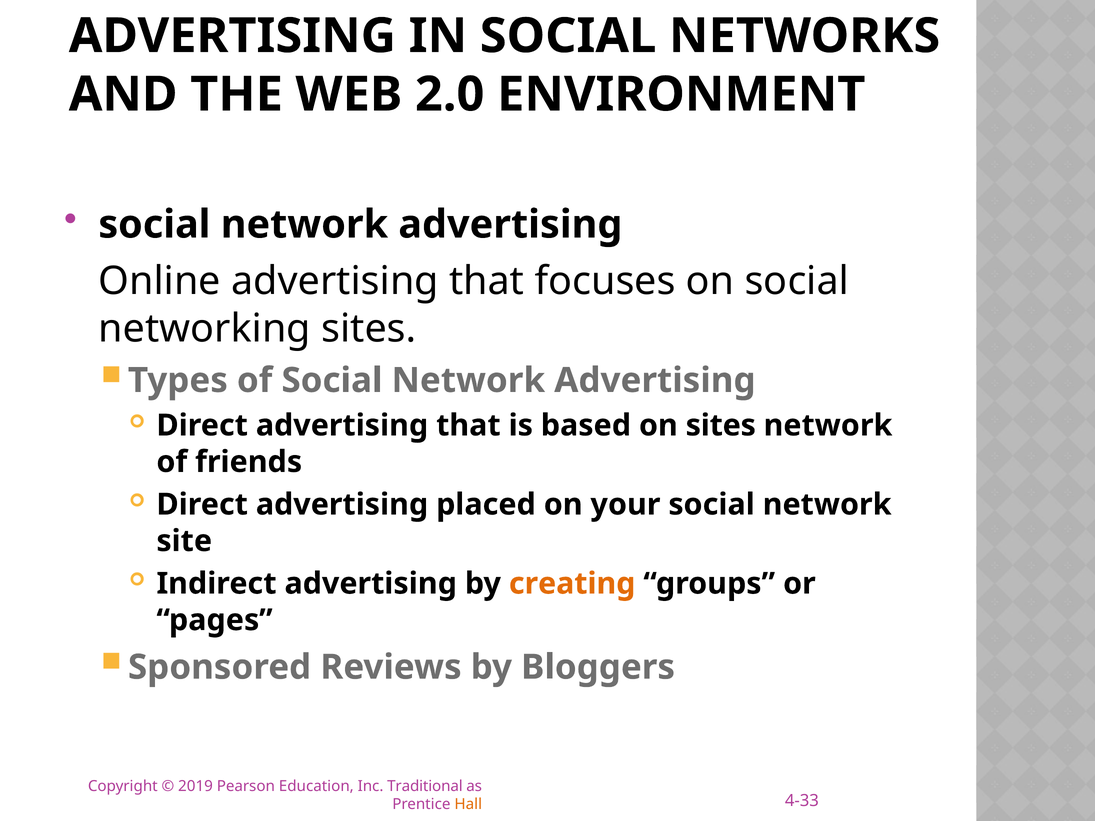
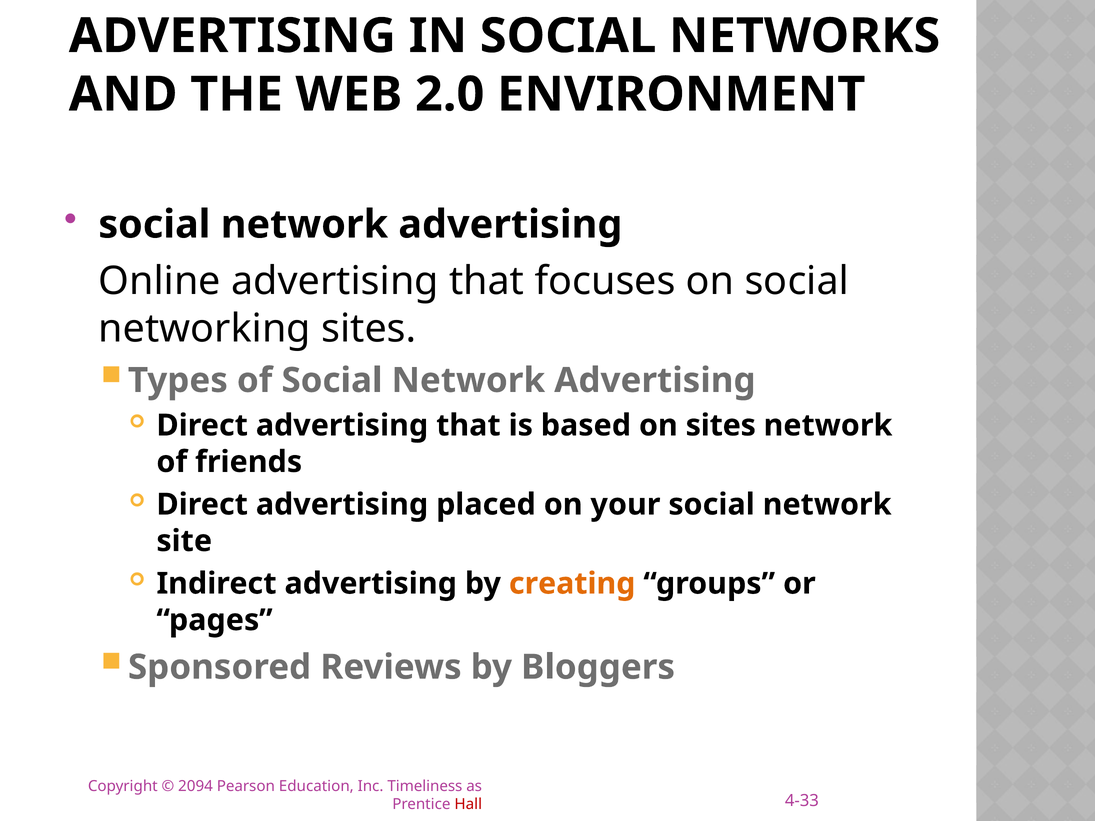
2019: 2019 -> 2094
Traditional: Traditional -> Timeliness
Hall colour: orange -> red
